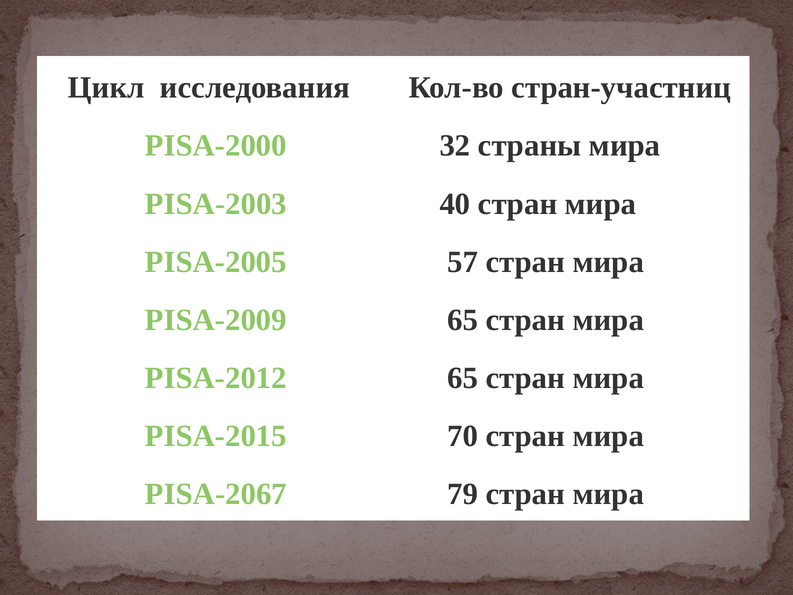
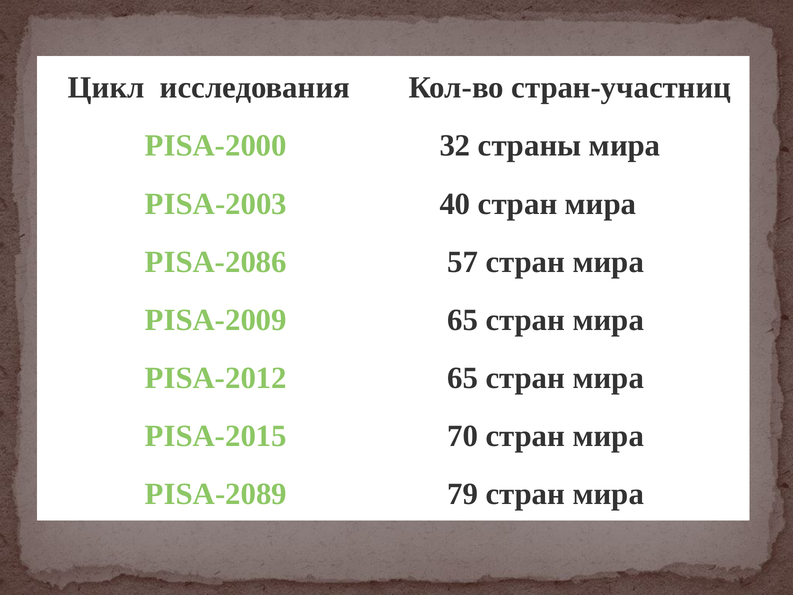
PISA-2005: PISA-2005 -> PISA-2086
PISA-2067: PISA-2067 -> PISA-2089
